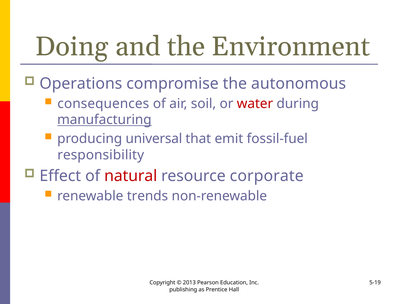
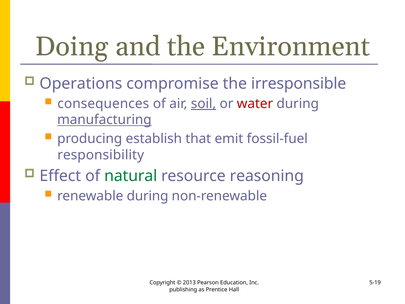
autonomous: autonomous -> irresponsible
soil underline: none -> present
universal: universal -> establish
natural colour: red -> green
corporate: corporate -> reasoning
renewable trends: trends -> during
